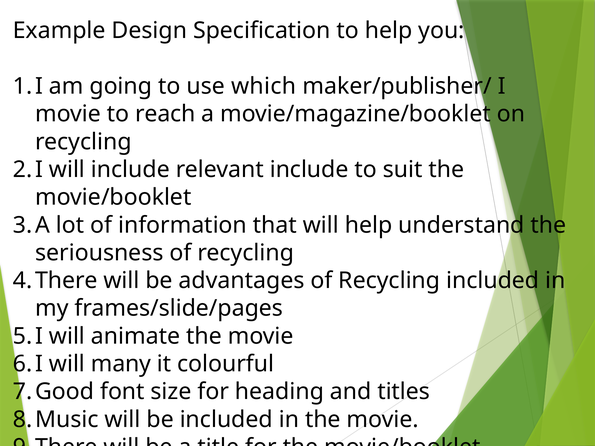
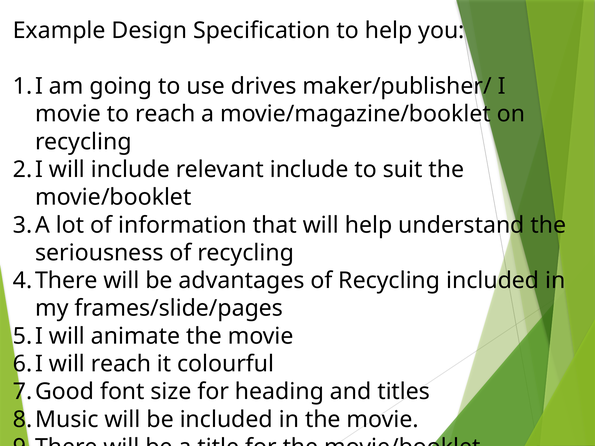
which: which -> drives
will many: many -> reach
